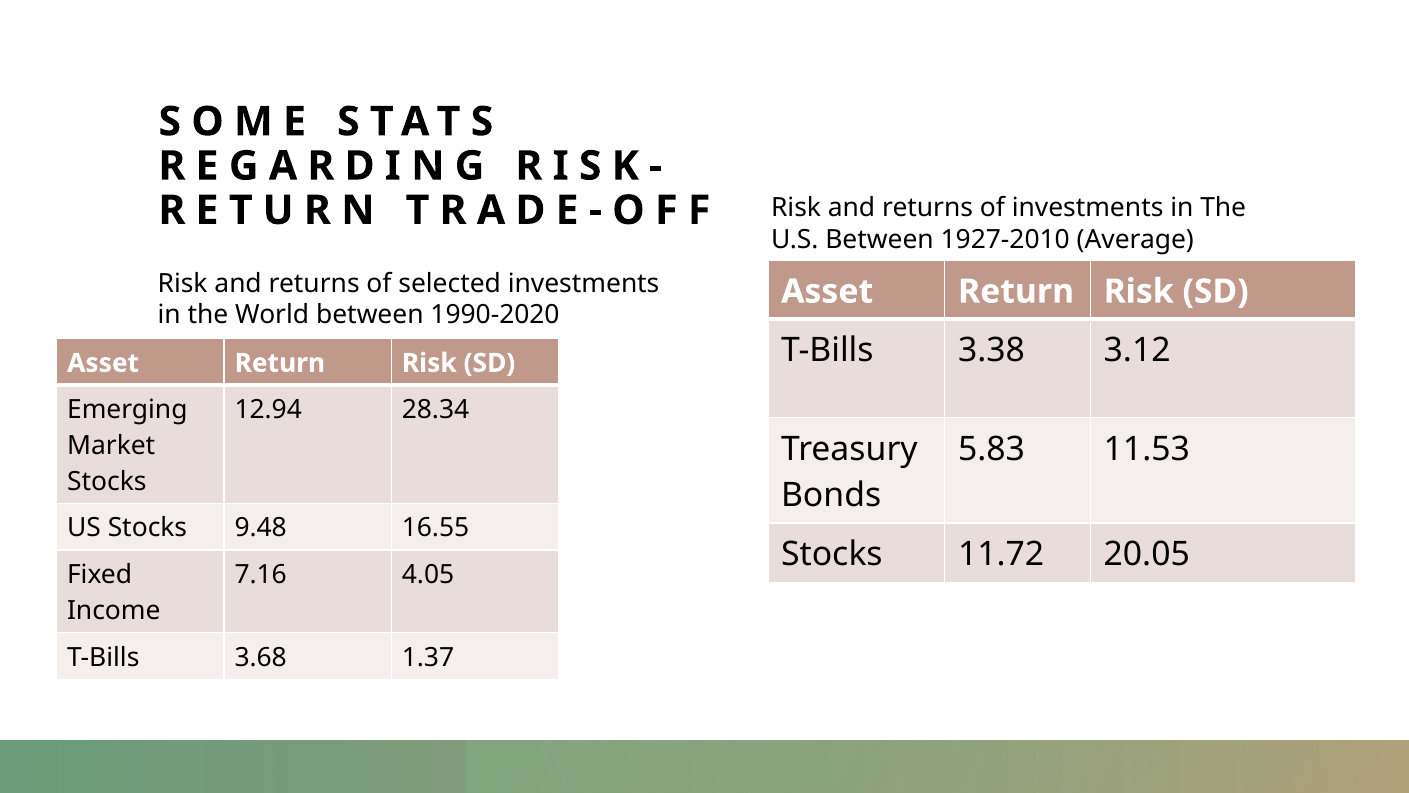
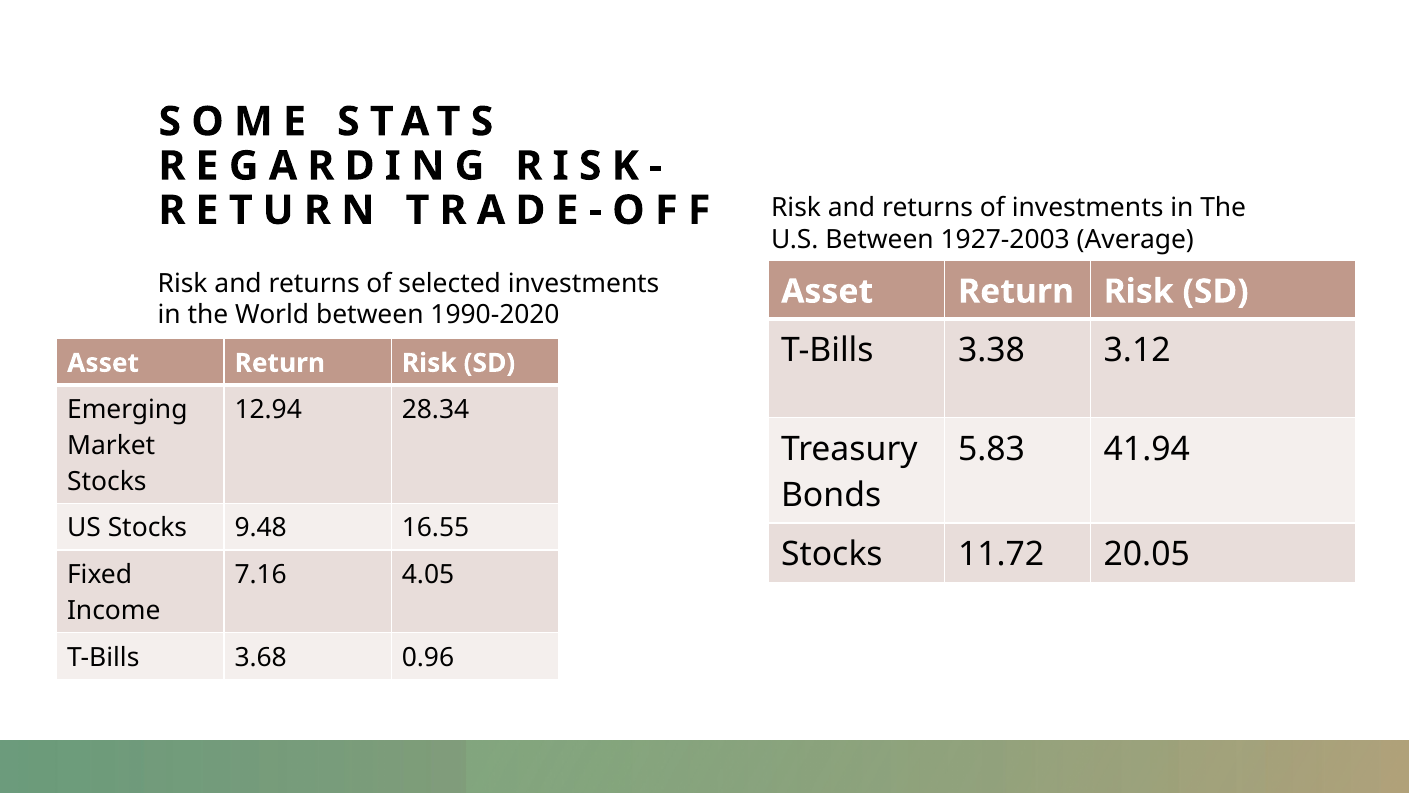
1927-2010: 1927-2010 -> 1927-2003
11.53: 11.53 -> 41.94
1.37: 1.37 -> 0.96
